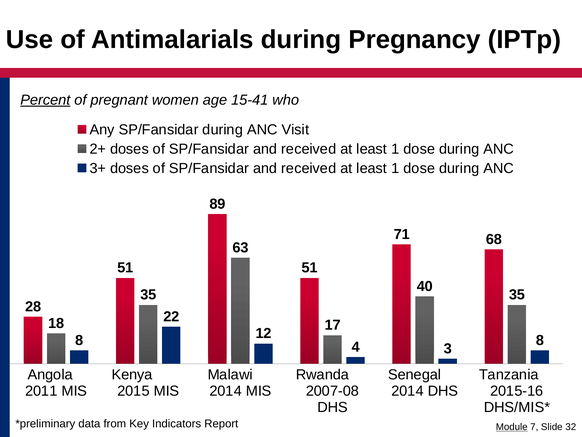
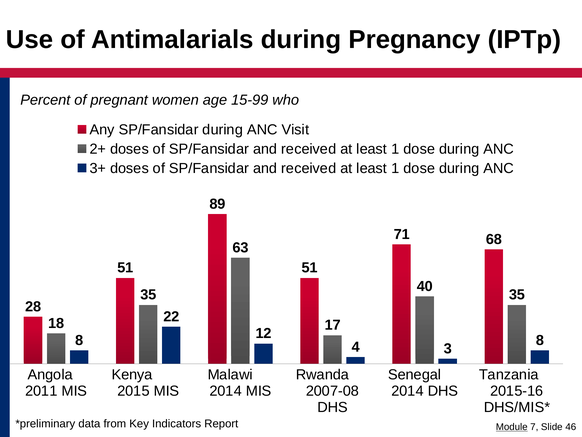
Percent underline: present -> none
15-41: 15-41 -> 15-99
32: 32 -> 46
